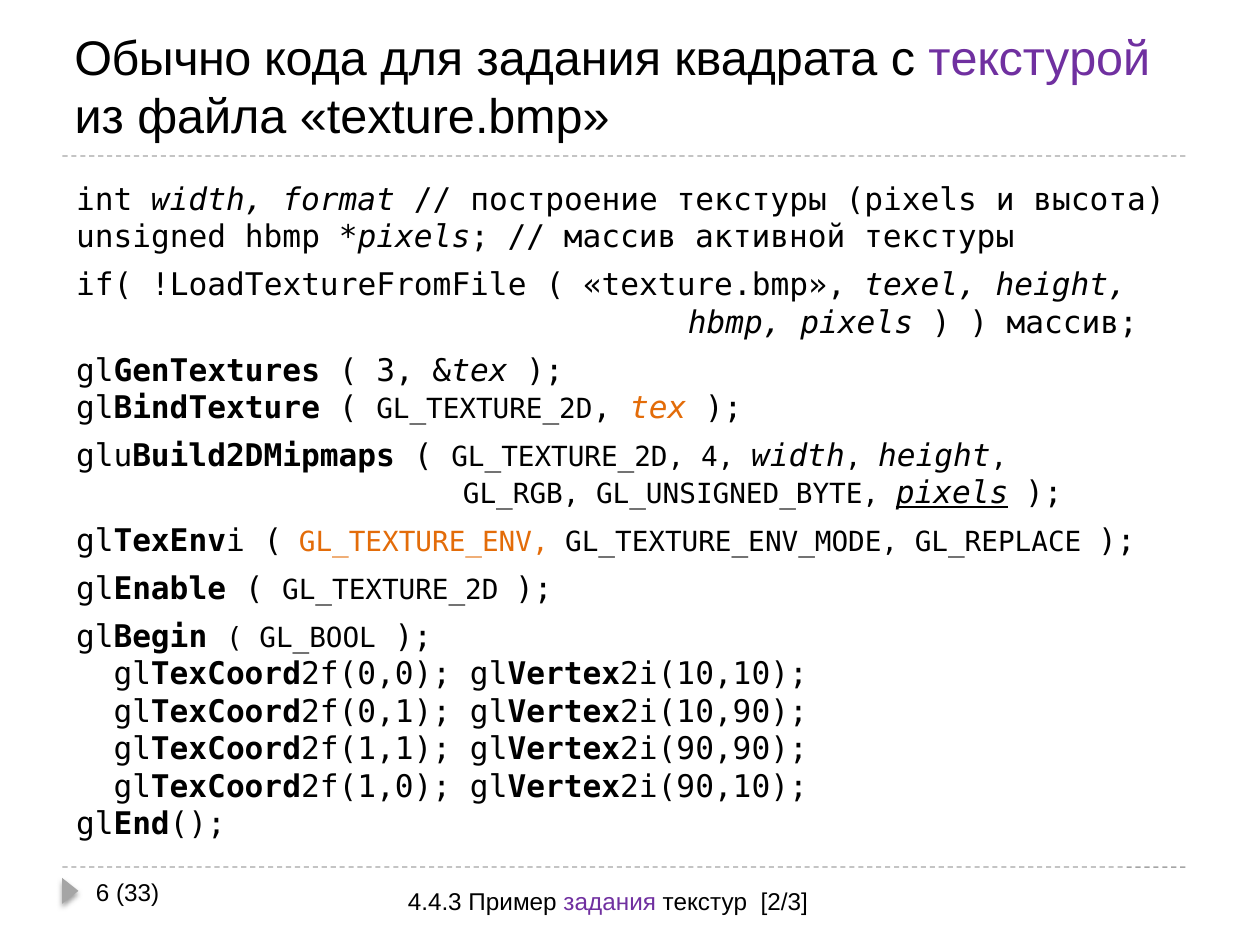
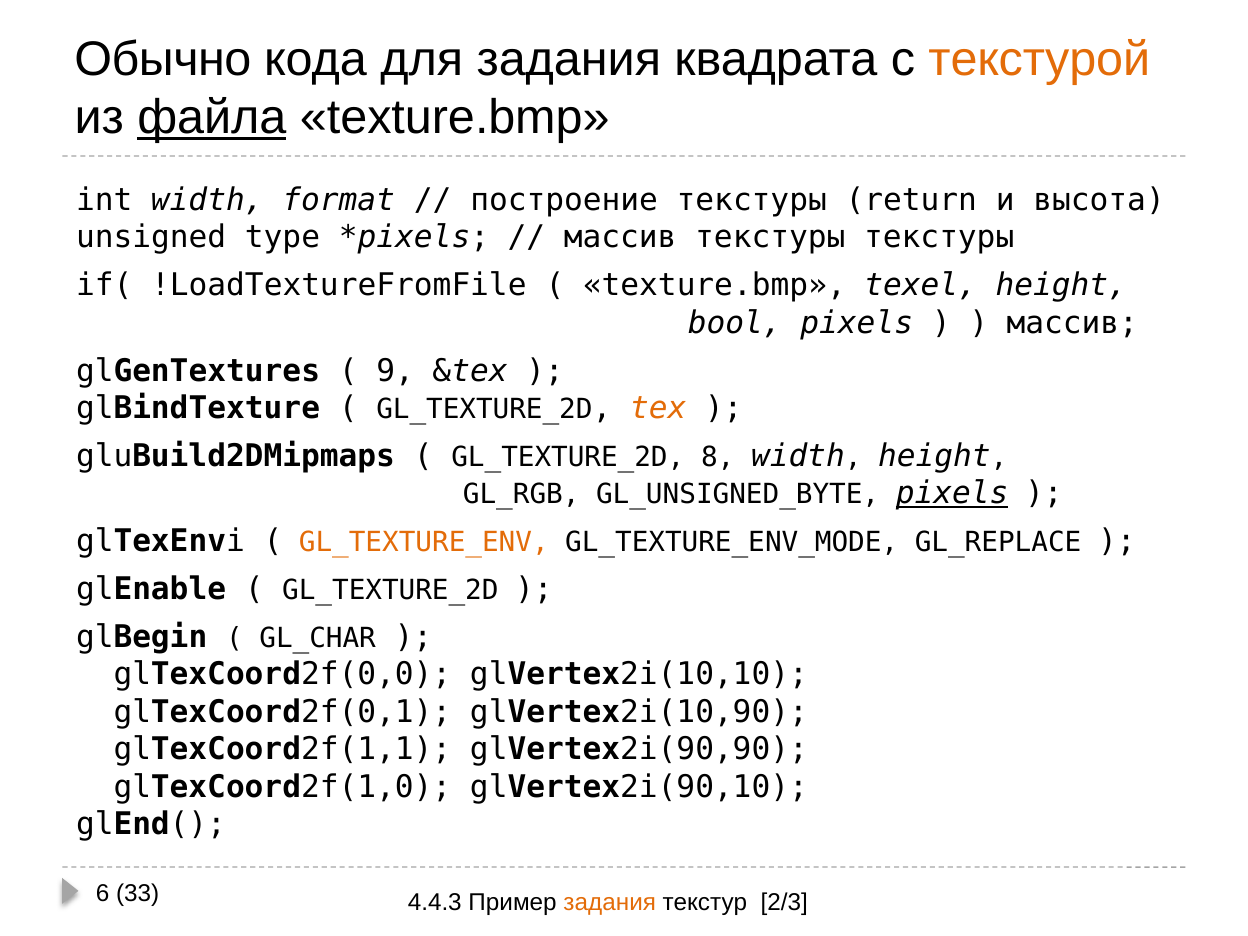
текстурой colour: purple -> orange
файла underline: none -> present
текстуры pixels: pixels -> return
unsigned hbmp: hbmp -> type
массив активной: активной -> текстуры
hbmp at (735, 323): hbmp -> bool
3: 3 -> 9
4: 4 -> 8
GL_BOOL: GL_BOOL -> GL_CHAR
задания at (610, 902) colour: purple -> orange
